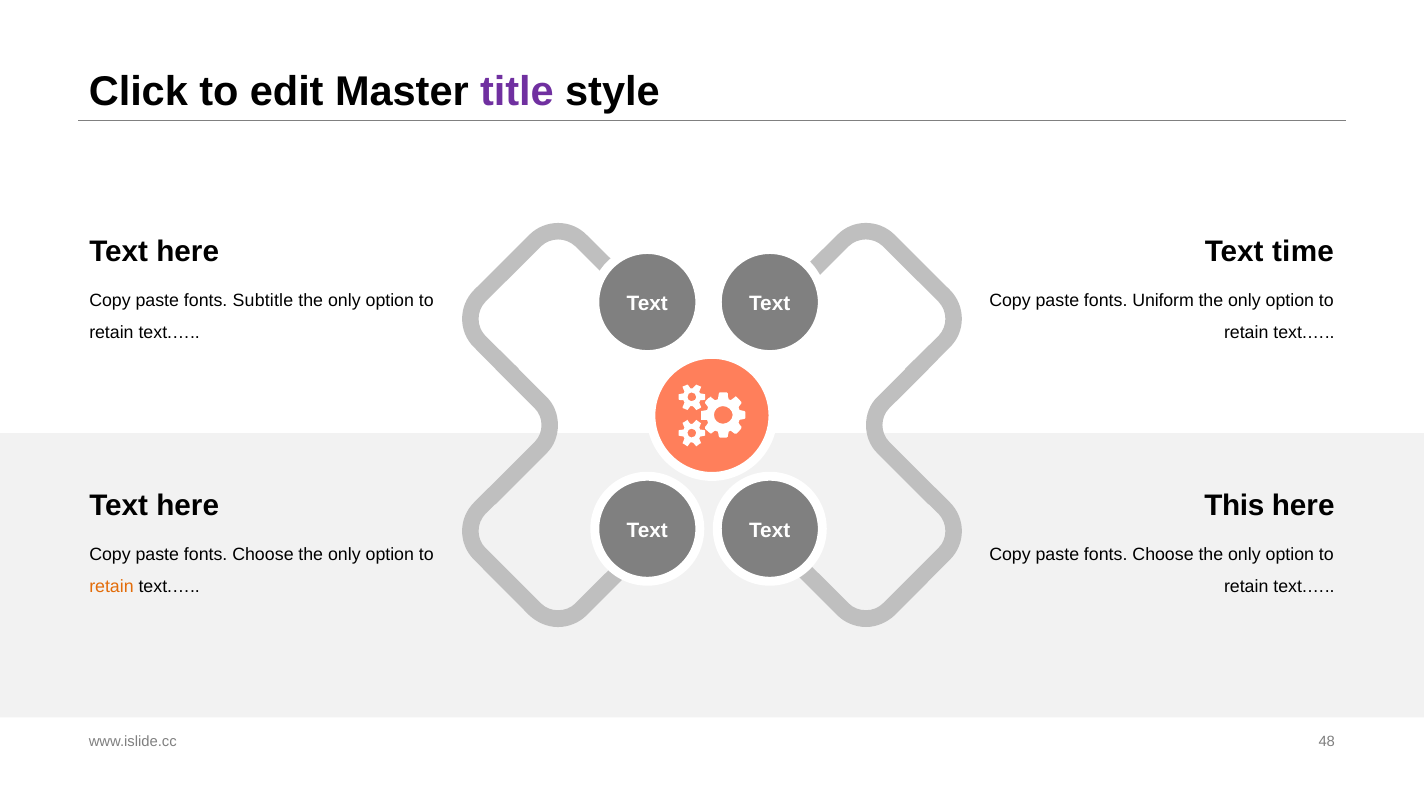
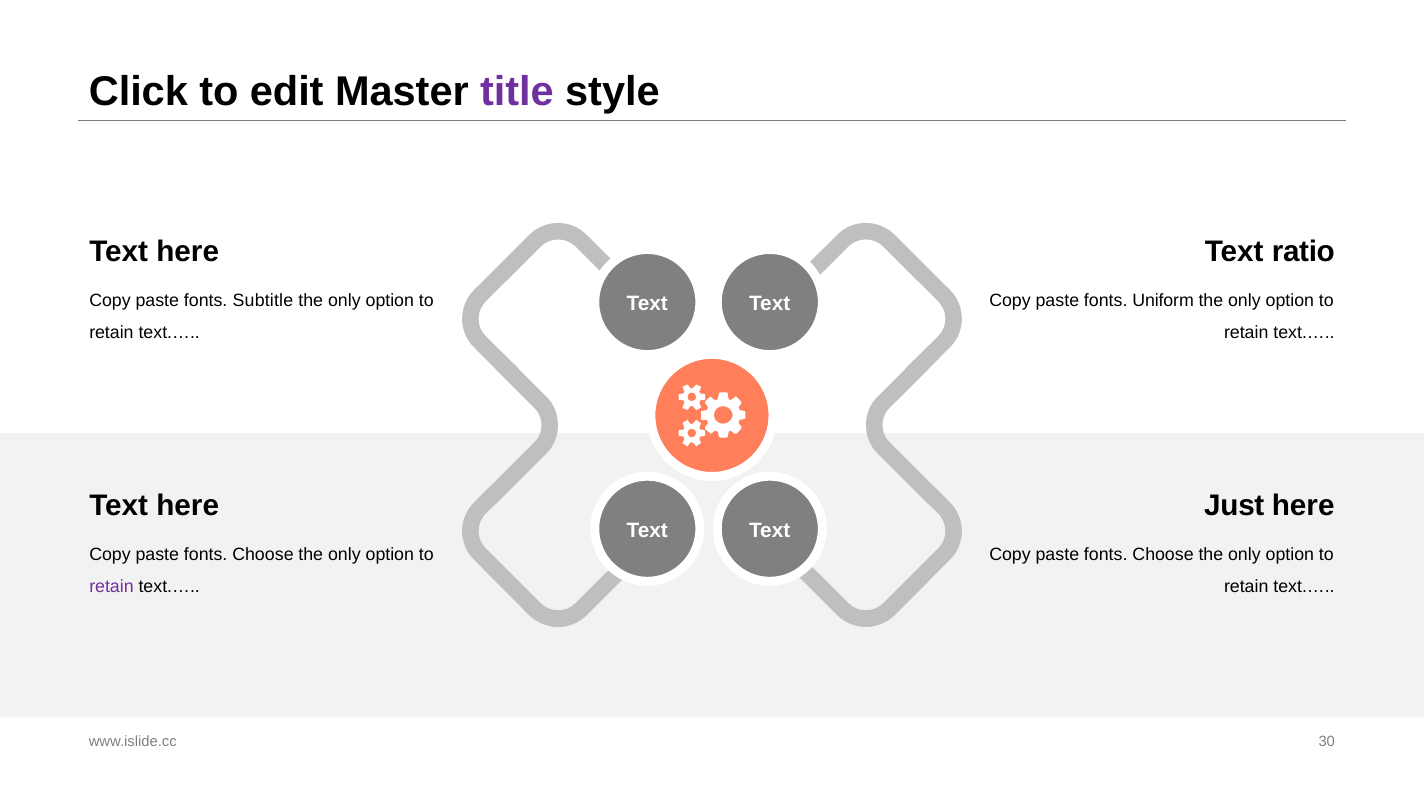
time: time -> ratio
This: This -> Just
retain at (111, 587) colour: orange -> purple
48: 48 -> 30
